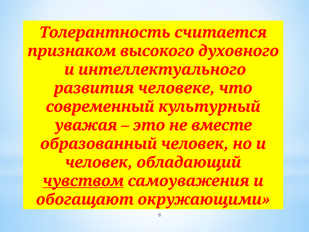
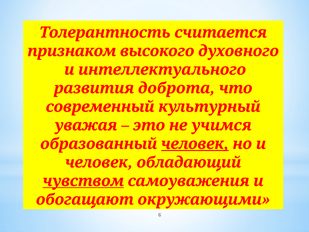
человеке: человеке -> доброта
вместе: вместе -> учимся
человек at (195, 144) underline: none -> present
